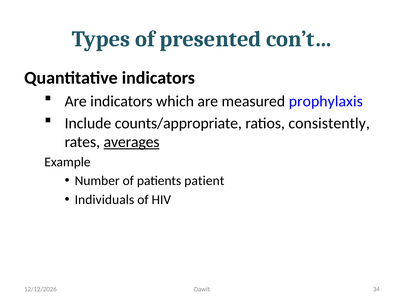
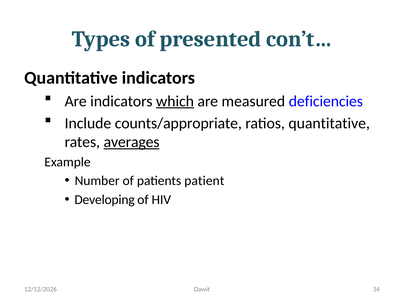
which underline: none -> present
prophylaxis: prophylaxis -> deficiencies
ratios consistently: consistently -> quantitative
Individuals: Individuals -> Developing
